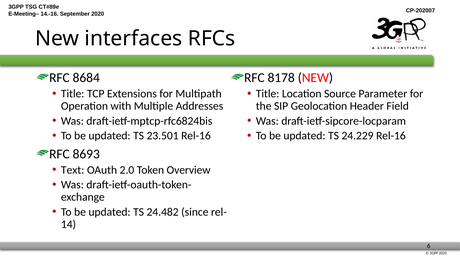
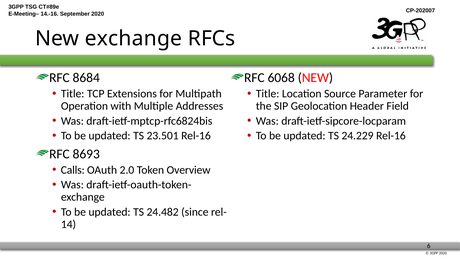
New interfaces: interfaces -> exchange
8178: 8178 -> 6068
Text: Text -> Calls
